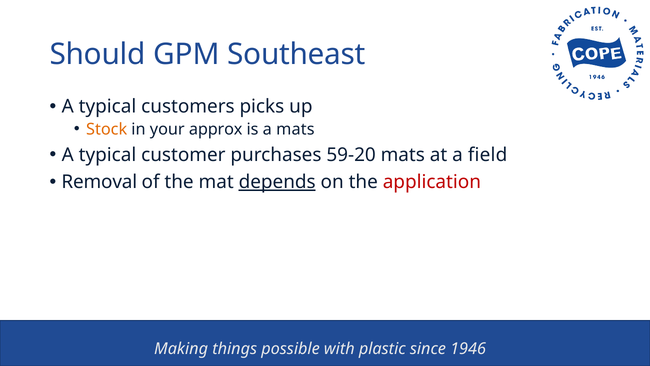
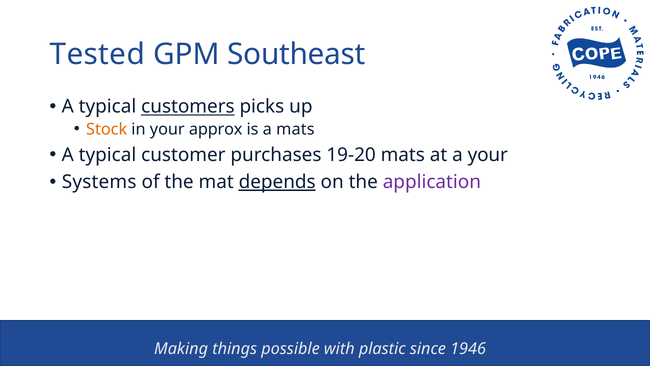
Should: Should -> Tested
customers underline: none -> present
59-20: 59-20 -> 19-20
a field: field -> your
Removal: Removal -> Systems
application colour: red -> purple
